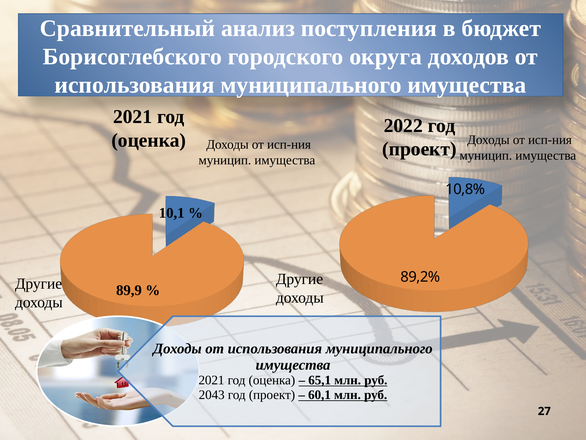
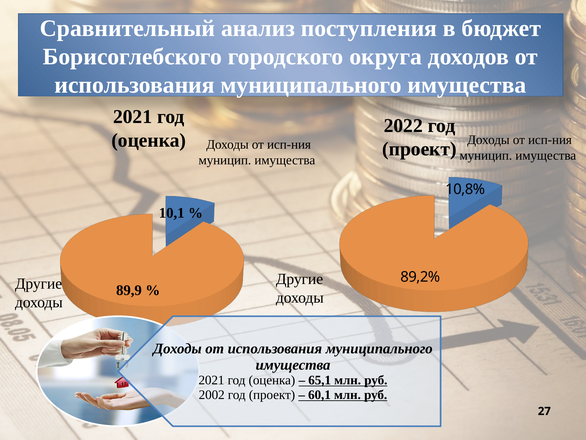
2043: 2043 -> 2002
